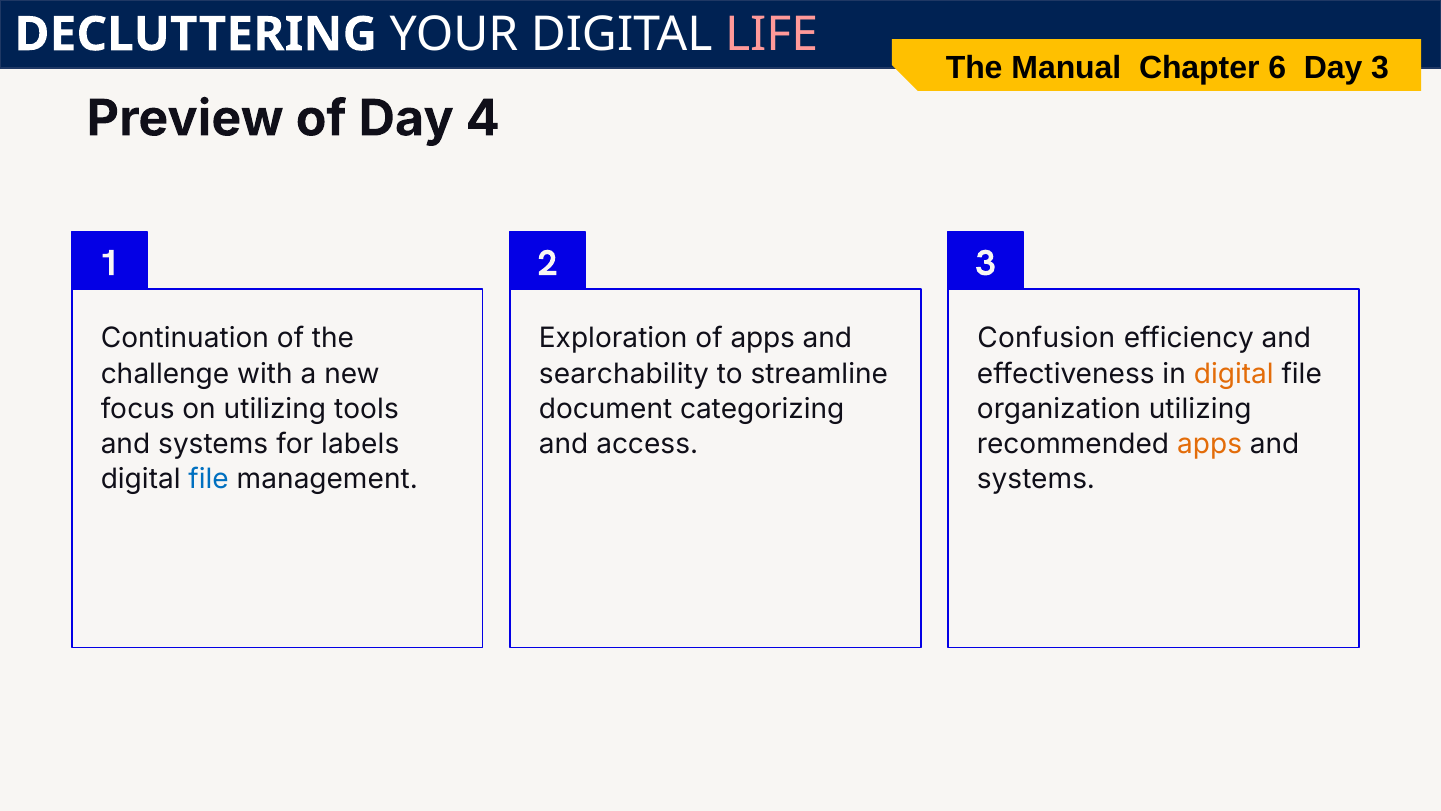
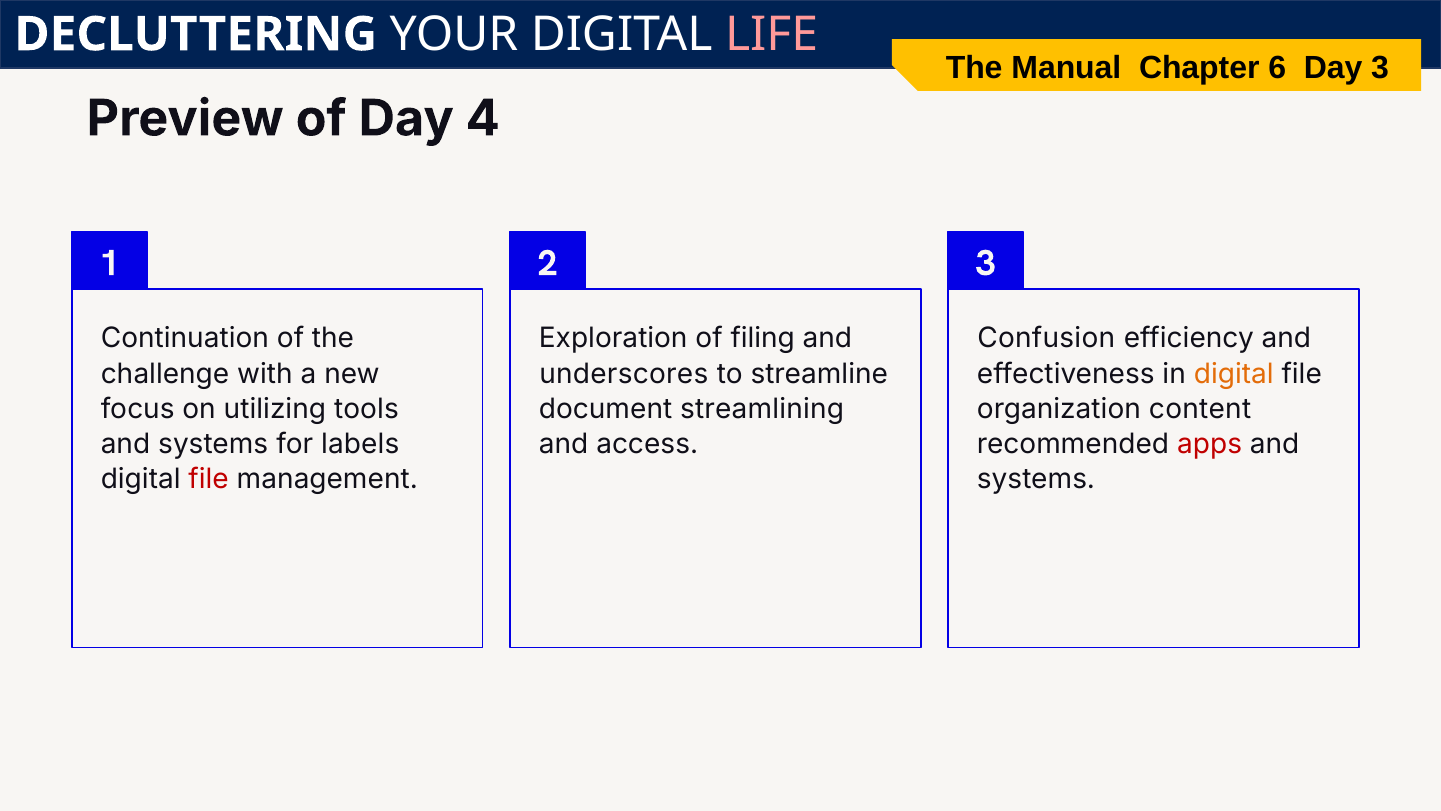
of apps: apps -> filing
searchability: searchability -> underscores
categorizing: categorizing -> streamlining
organization utilizing: utilizing -> content
apps at (1210, 444) colour: orange -> red
file at (209, 479) colour: blue -> red
